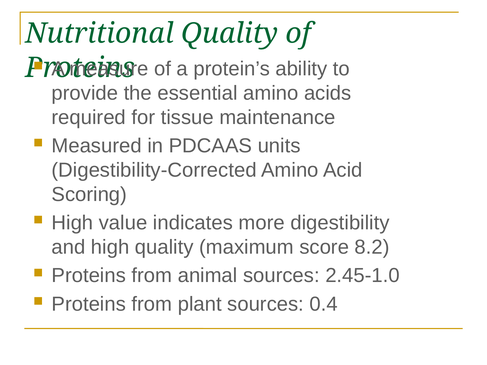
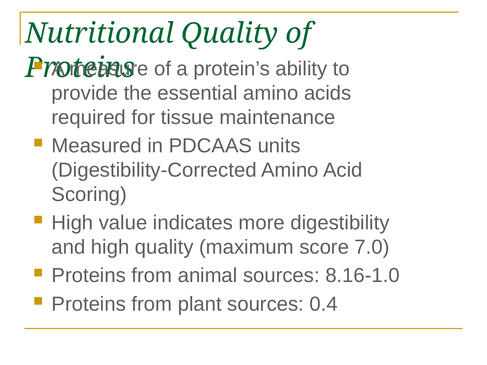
8.2: 8.2 -> 7.0
2.45-1.0: 2.45-1.0 -> 8.16-1.0
